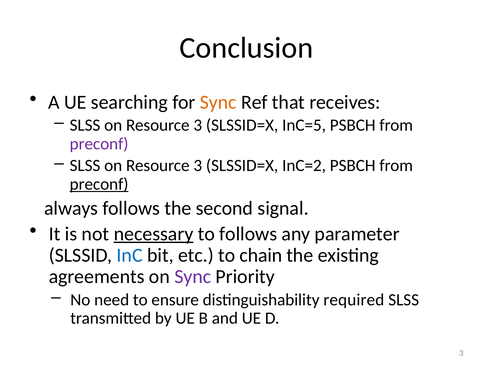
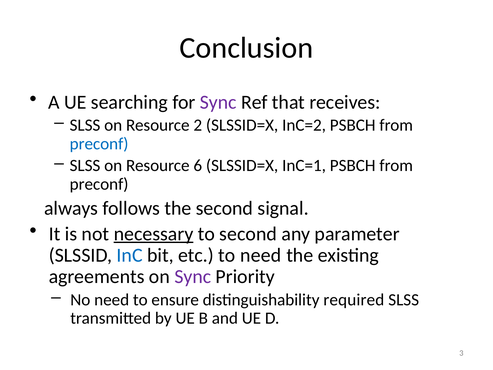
Sync at (218, 102) colour: orange -> purple
3 at (198, 125): 3 -> 2
InC=5: InC=5 -> InC=2
preconf at (99, 144) colour: purple -> blue
3 at (198, 166): 3 -> 6
InC=2: InC=2 -> InC=1
preconf at (99, 184) underline: present -> none
to follows: follows -> second
to chain: chain -> need
